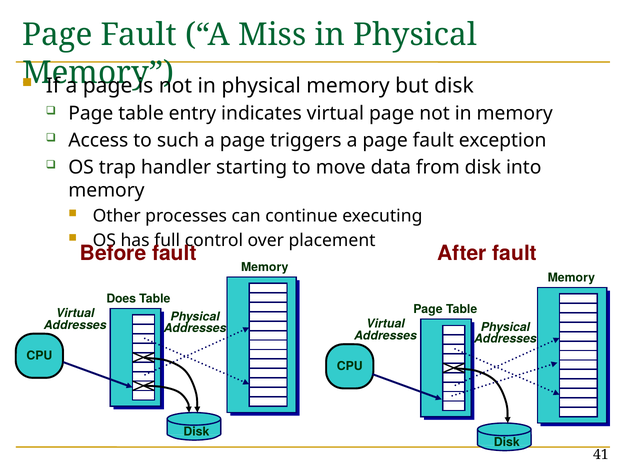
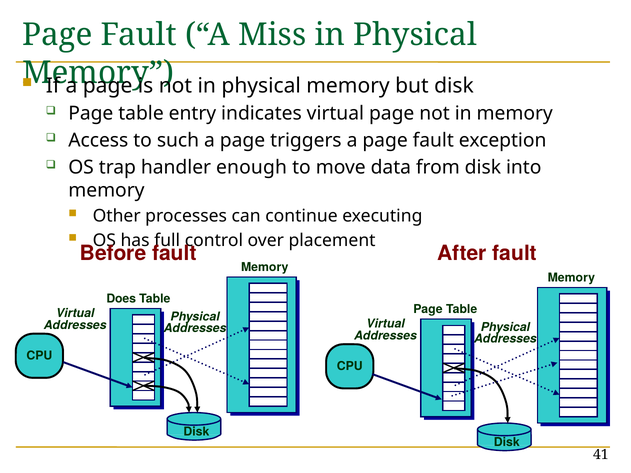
starting: starting -> enough
